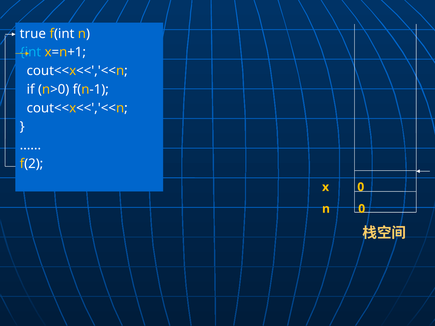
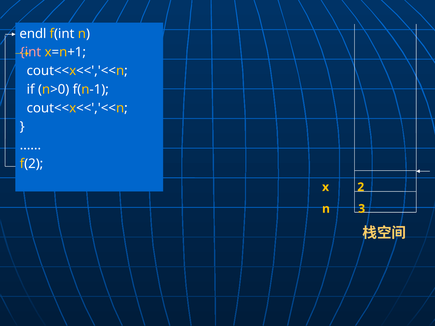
true: true -> endl
int colour: light blue -> pink
x 0: 0 -> 2
n 0: 0 -> 3
